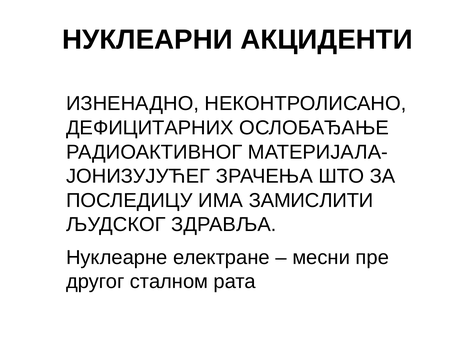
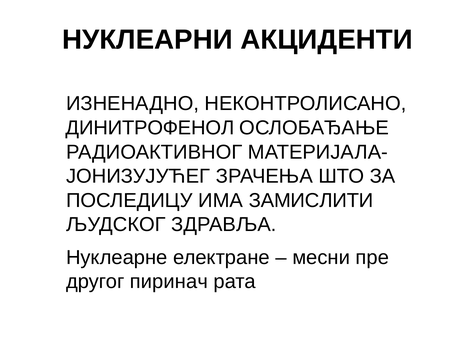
ДЕФИЦИТАРНИХ: ДЕФИЦИТАРНИХ -> ДИНИТРОФЕНОЛ
сталном: сталном -> пиринач
